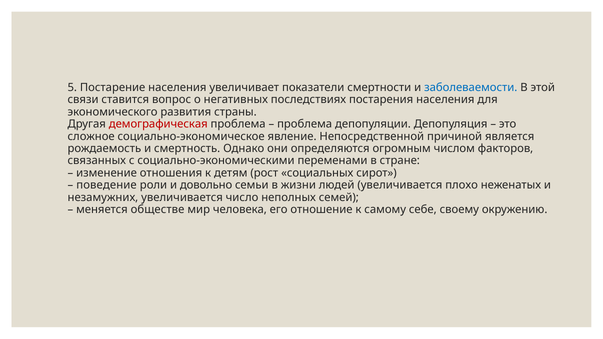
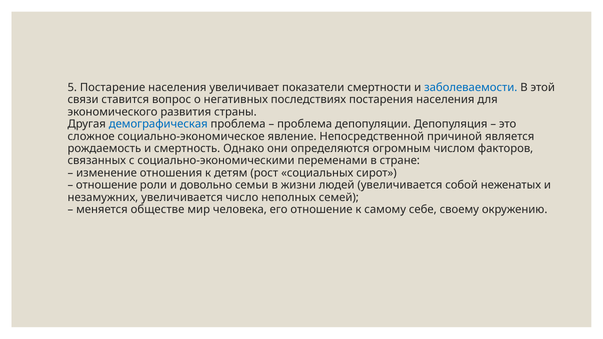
демографическая colour: red -> blue
поведение at (107, 185): поведение -> отношение
плохо: плохо -> собой
